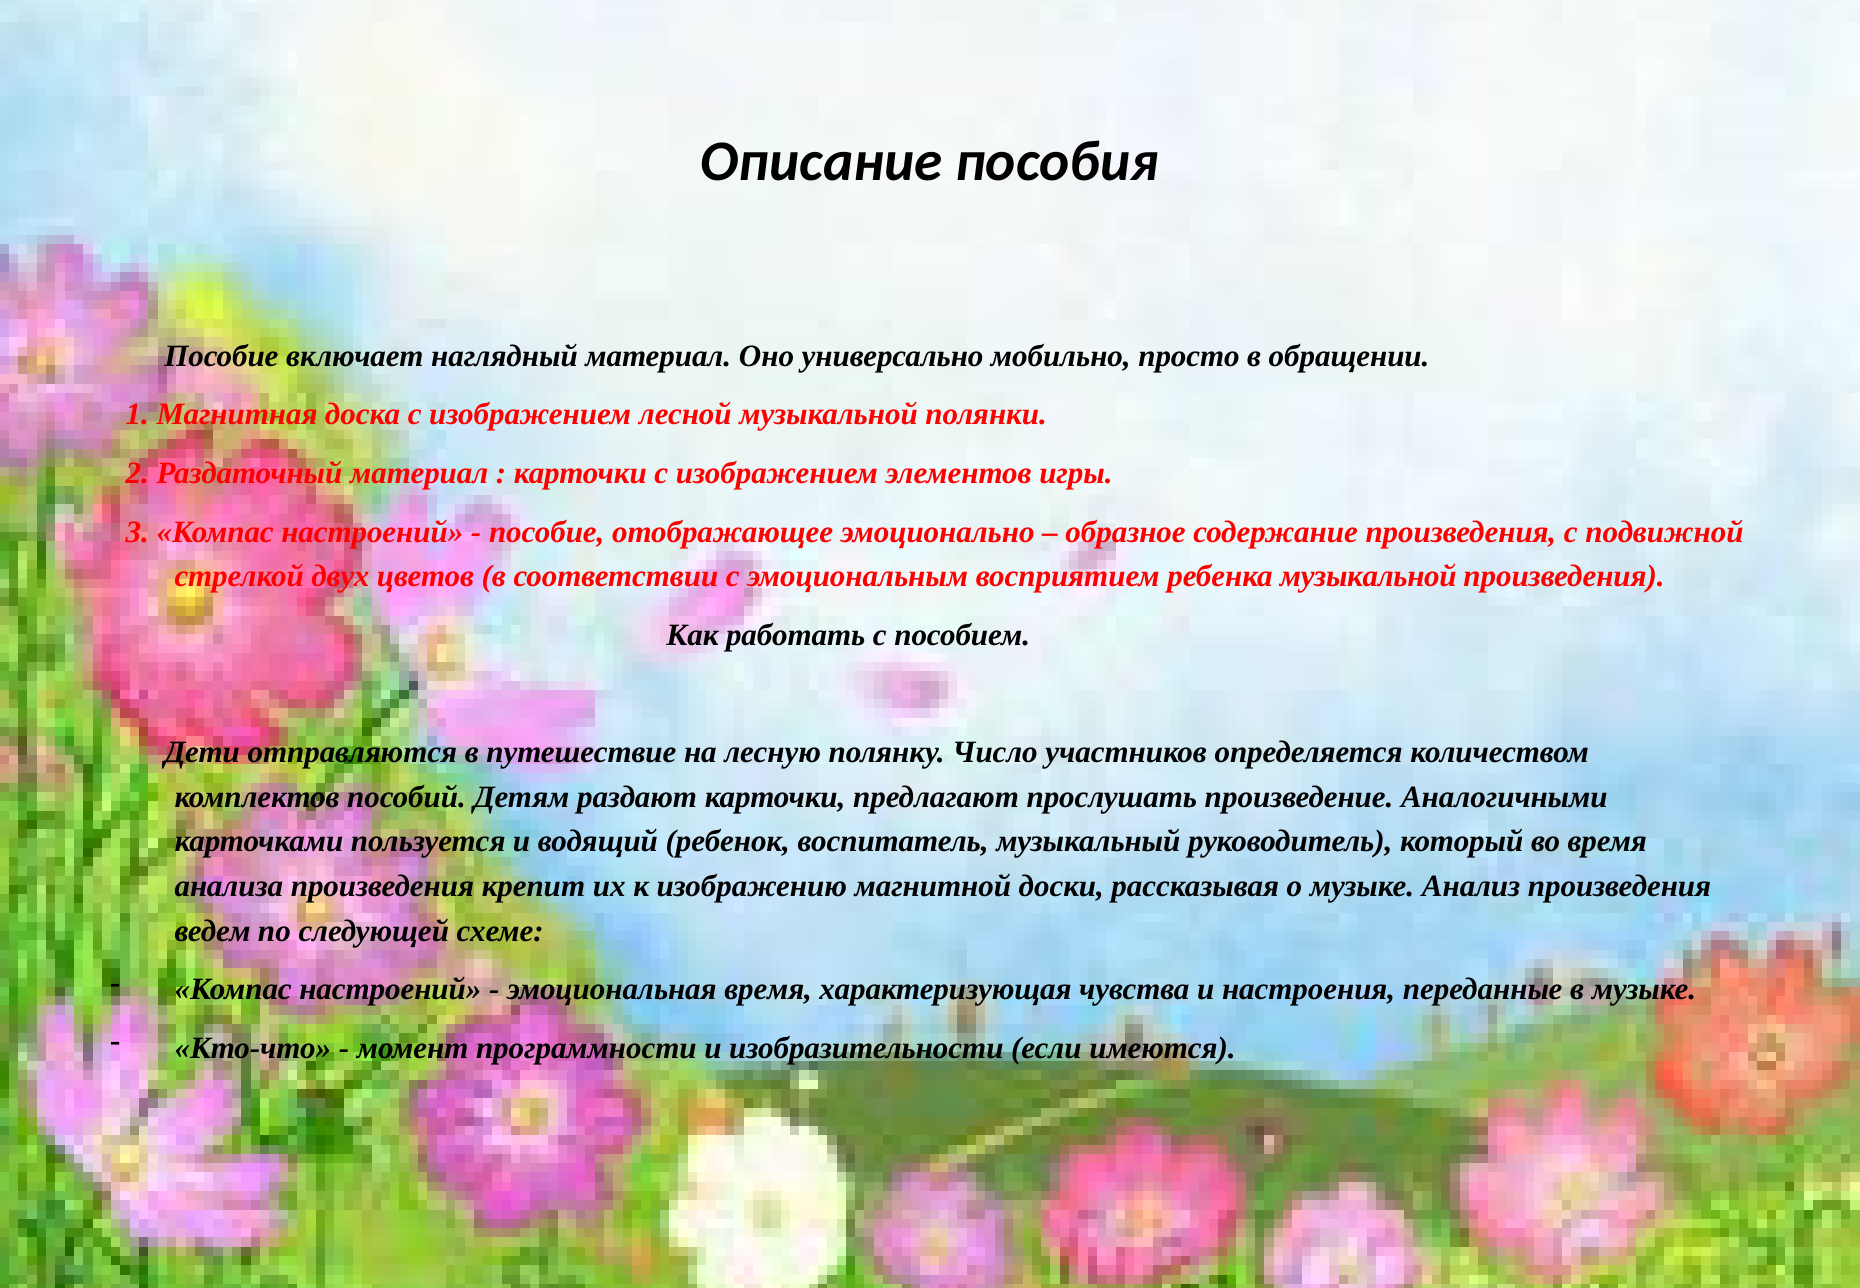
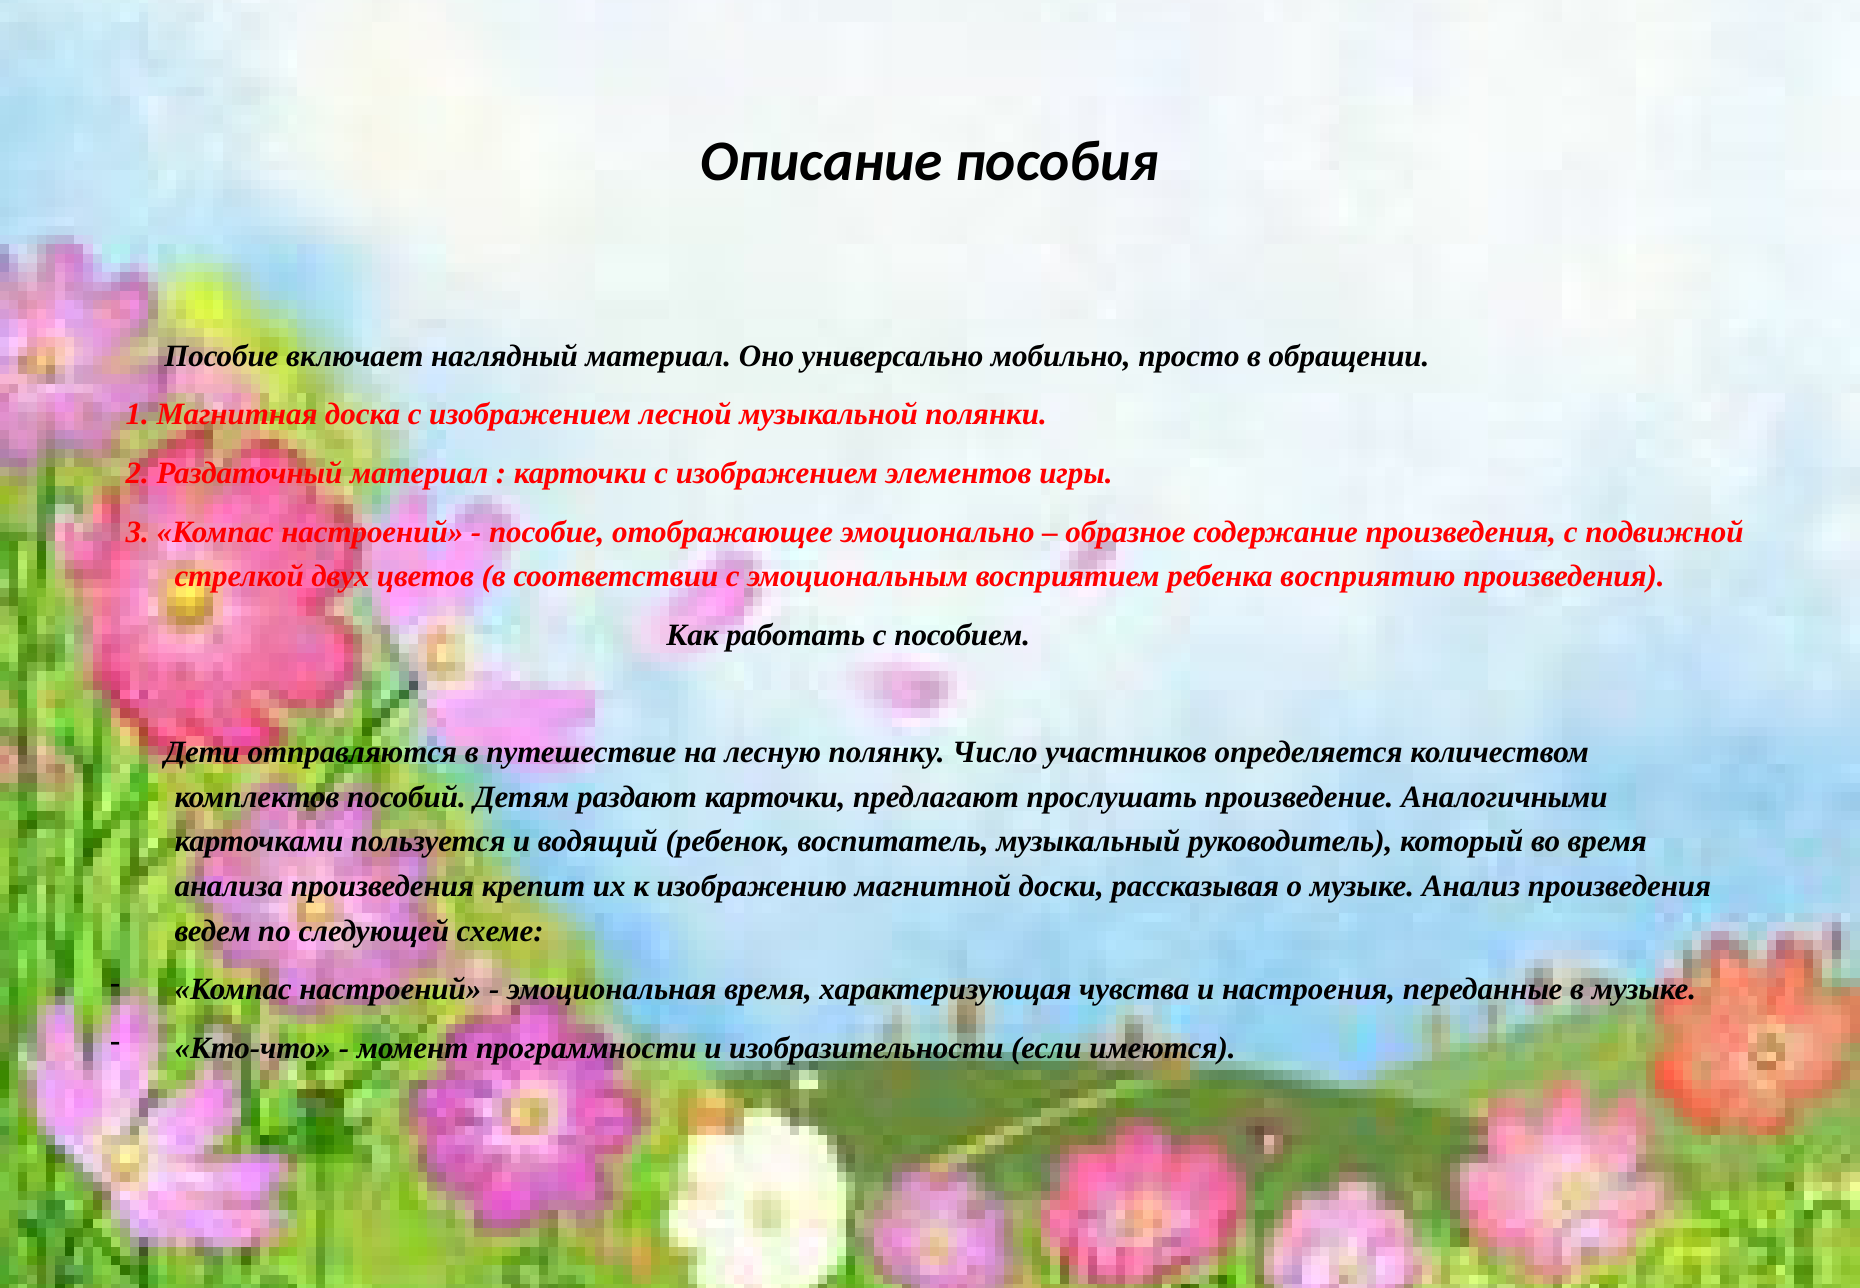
ребенка музыкальной: музыкальной -> восприятию
